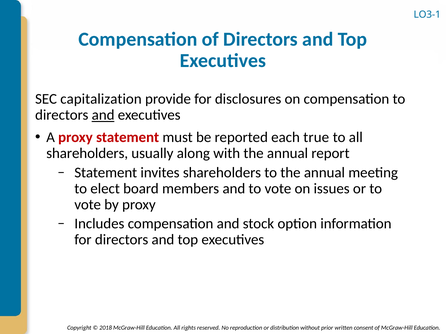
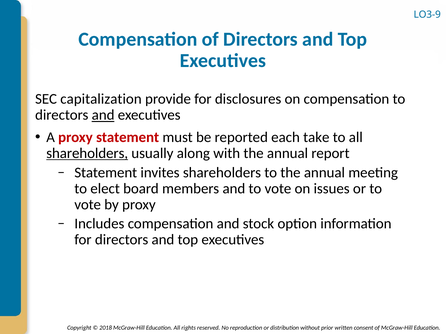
LO3-1: LO3-1 -> LO3-9
true: true -> take
shareholders at (87, 154) underline: none -> present
